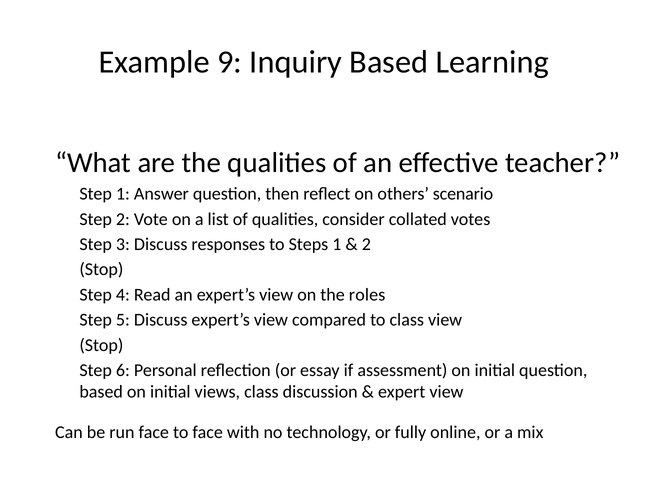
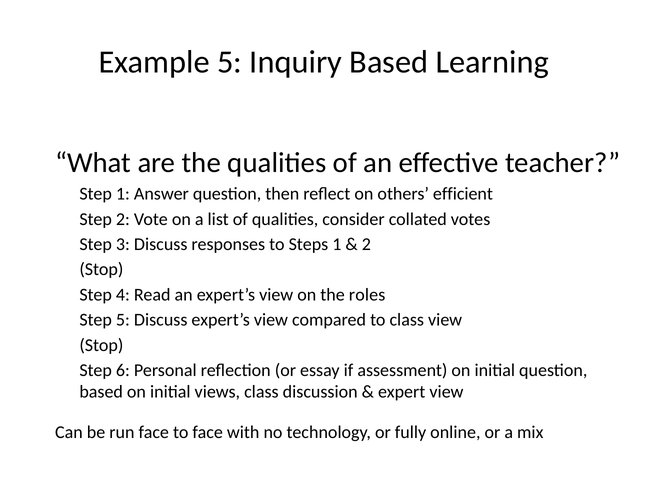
Example 9: 9 -> 5
scenario: scenario -> efficient
